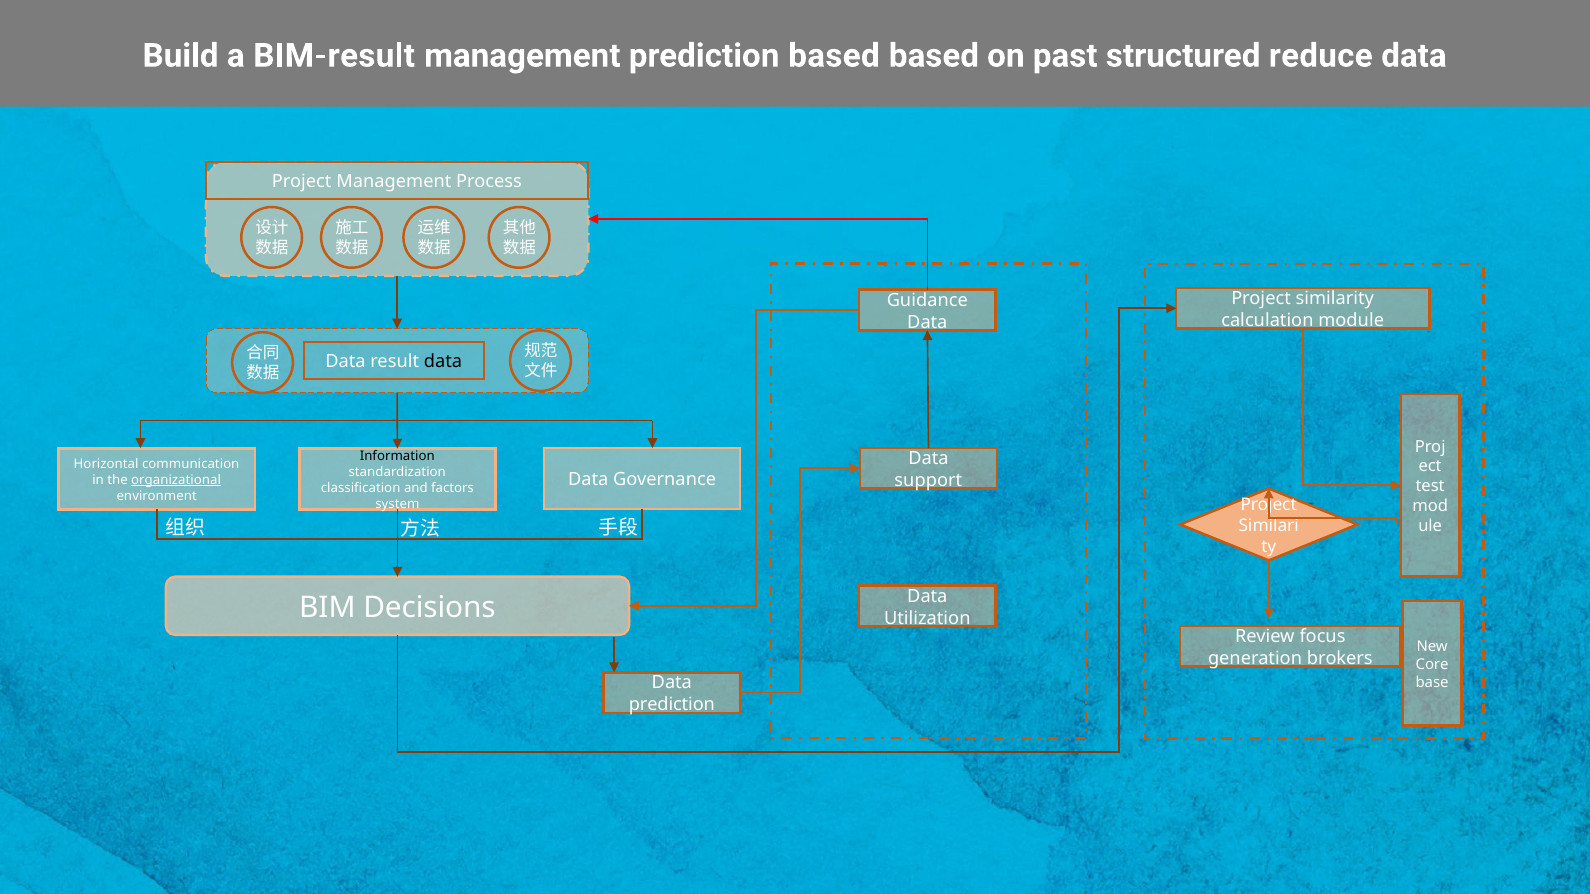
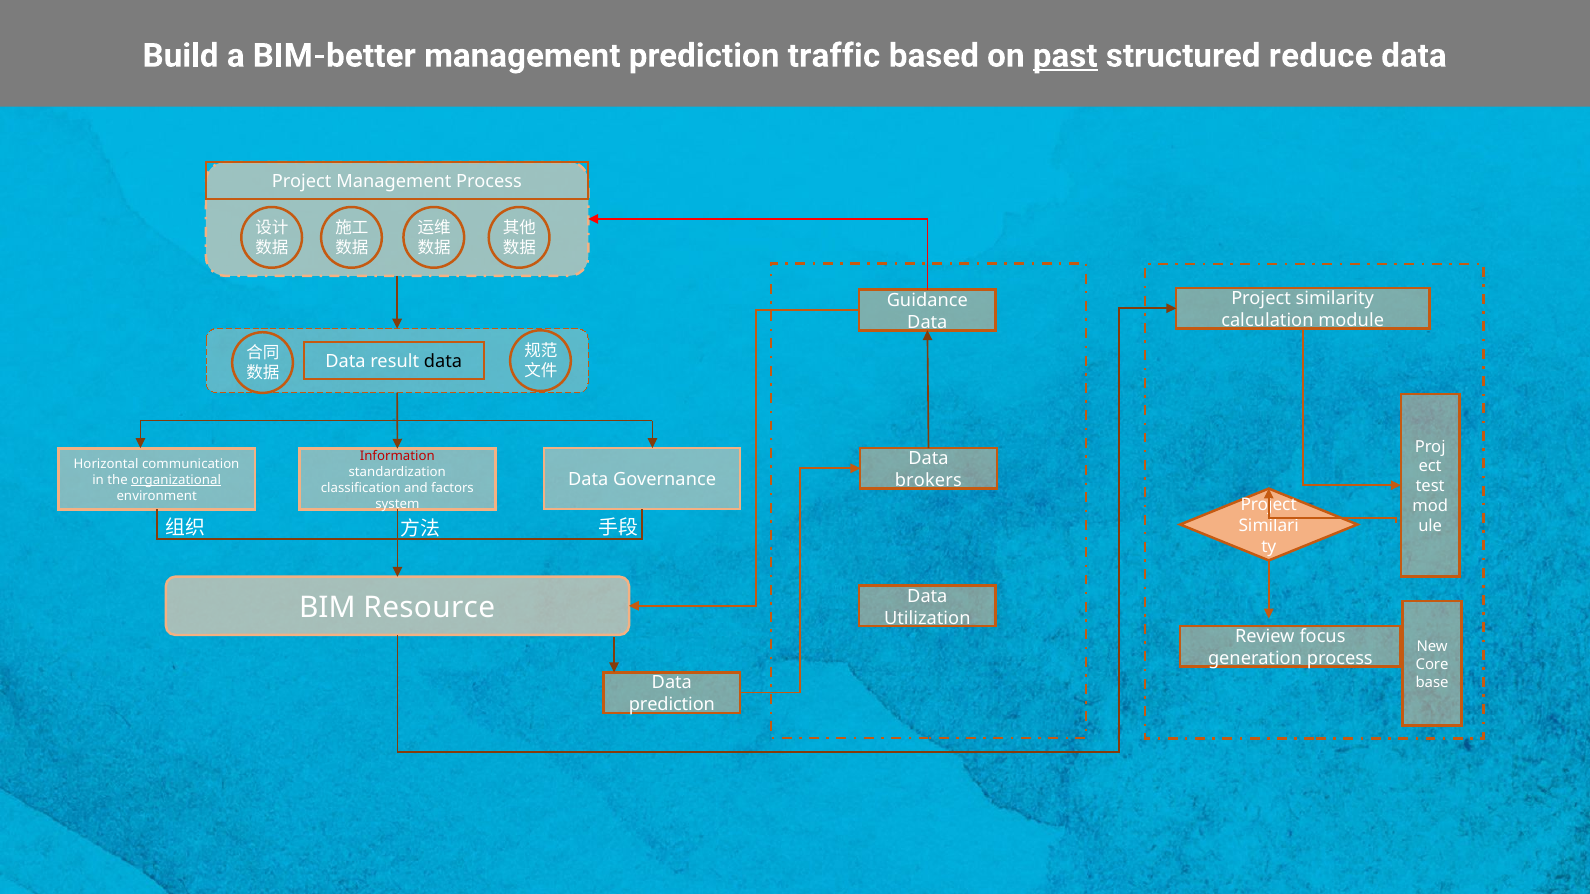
BIM-result: BIM-result -> BIM-better
prediction based: based -> traffic
past underline: none -> present
Information colour: black -> red
support: support -> brokers
Decisions: Decisions -> Resource
generation brokers: brokers -> process
